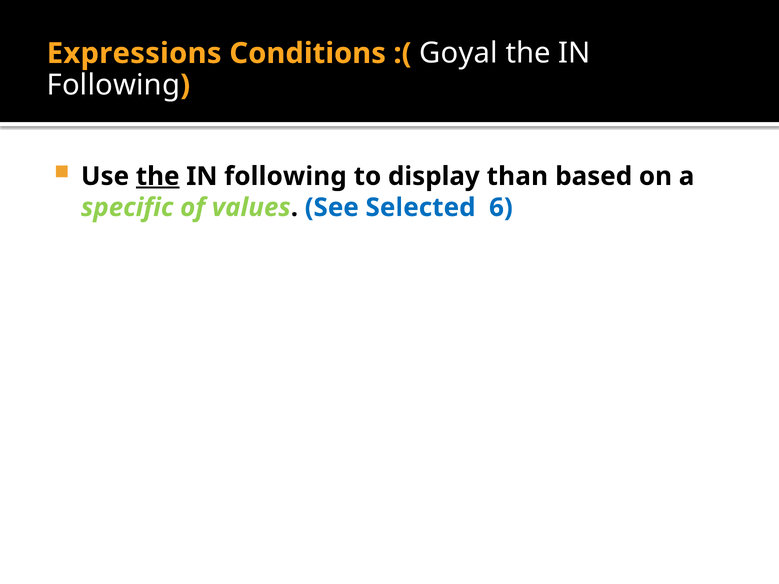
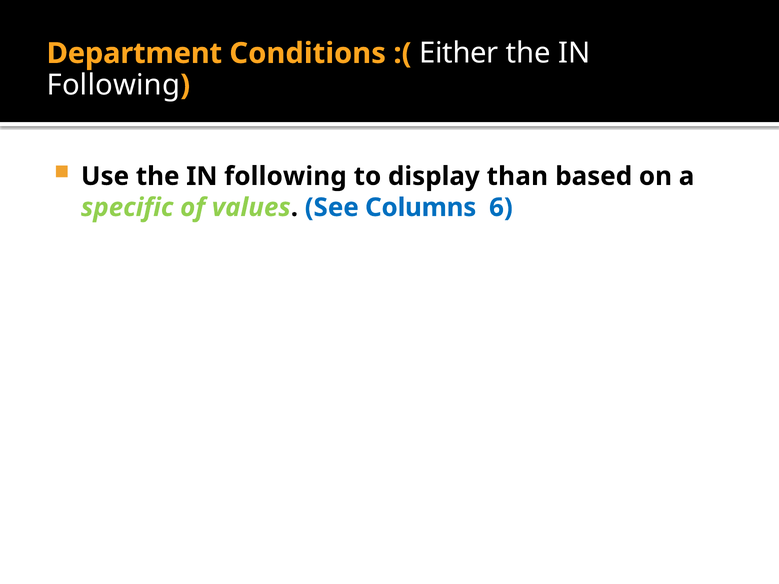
Expressions: Expressions -> Department
Goyal: Goyal -> Either
the at (158, 176) underline: present -> none
Selected: Selected -> Columns
